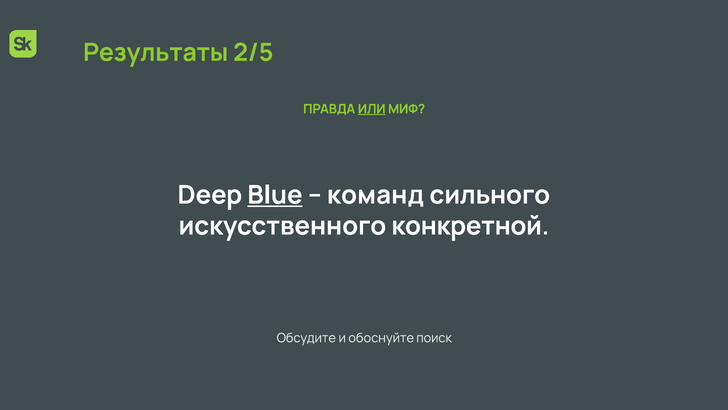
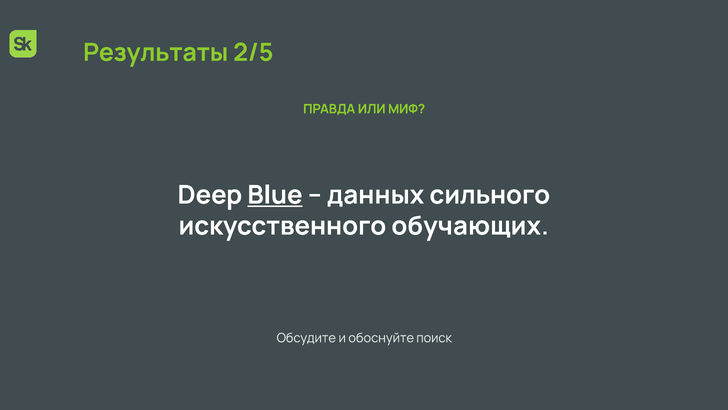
ИЛИ underline: present -> none
команд: команд -> данных
конкретной: конкретной -> обучающих
